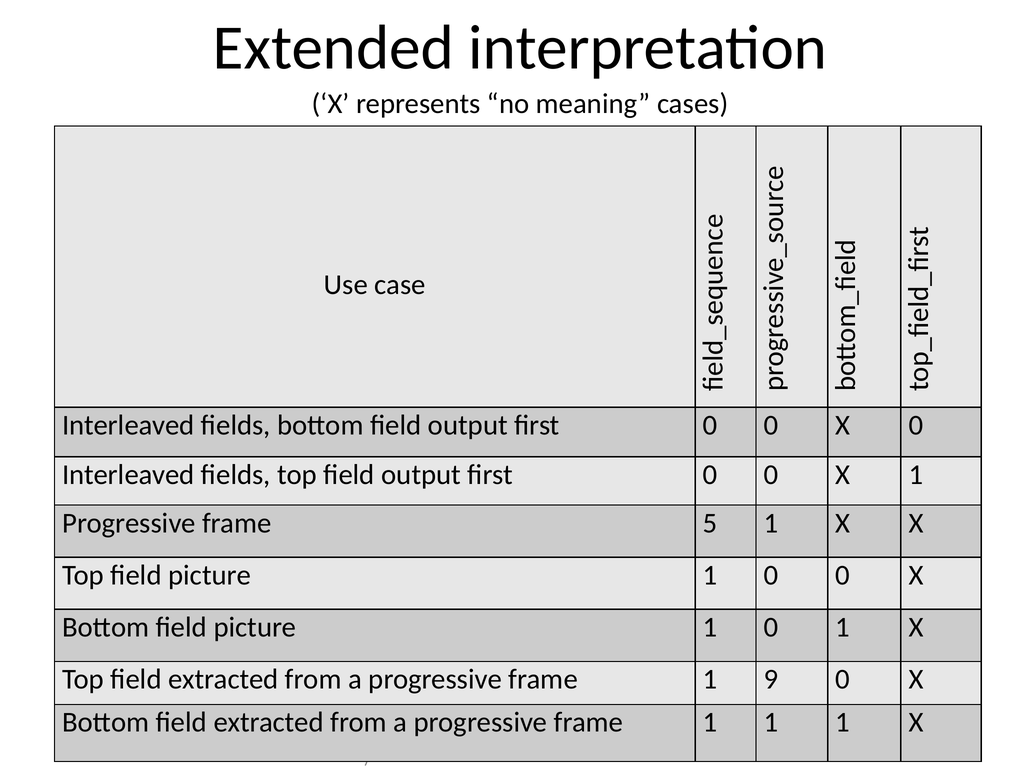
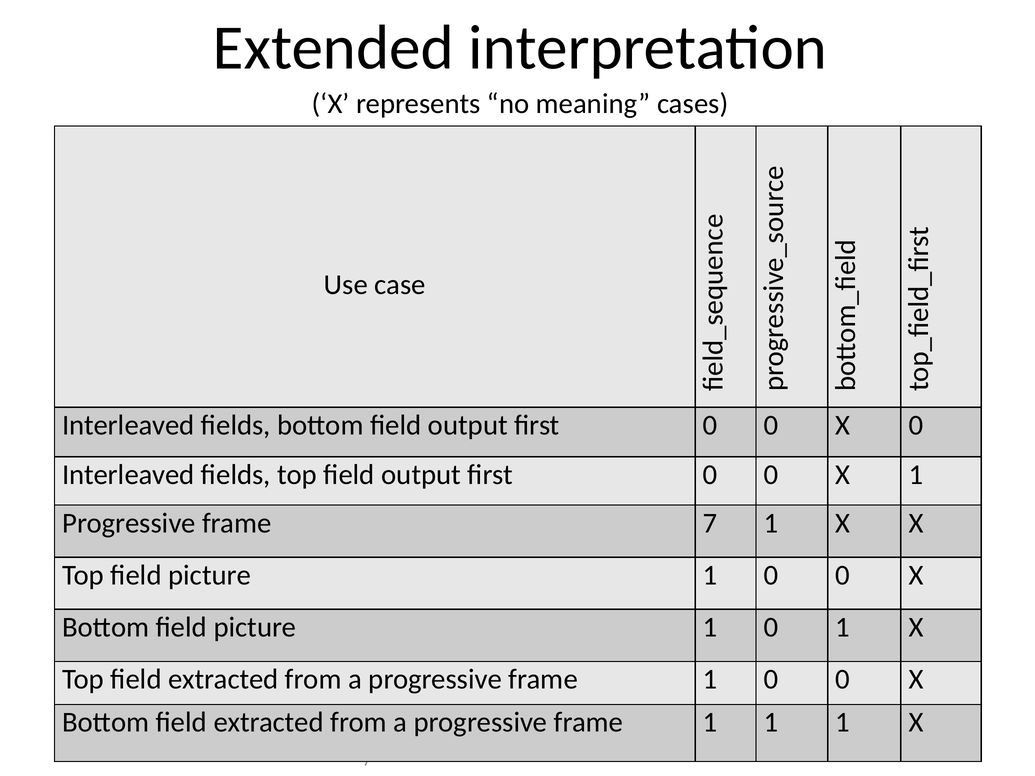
5: 5 -> 7
frame 1 9: 9 -> 0
